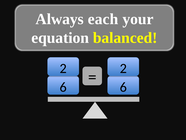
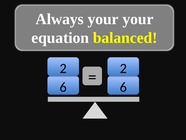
Always each: each -> your
